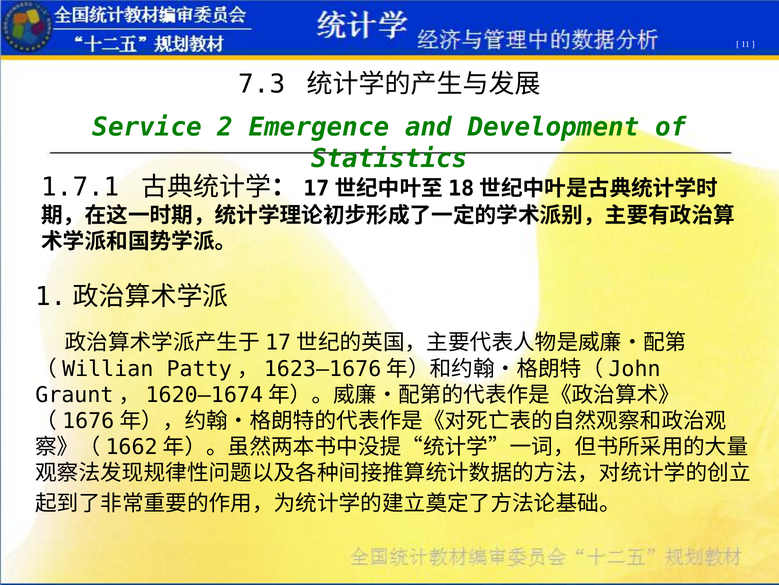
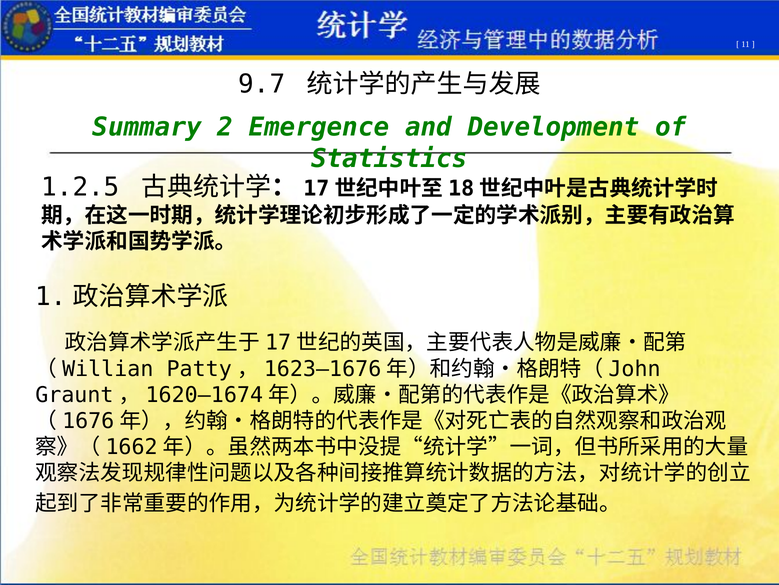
7.3: 7.3 -> 9.7
Service: Service -> Summary
1.7.1: 1.7.1 -> 1.2.5
